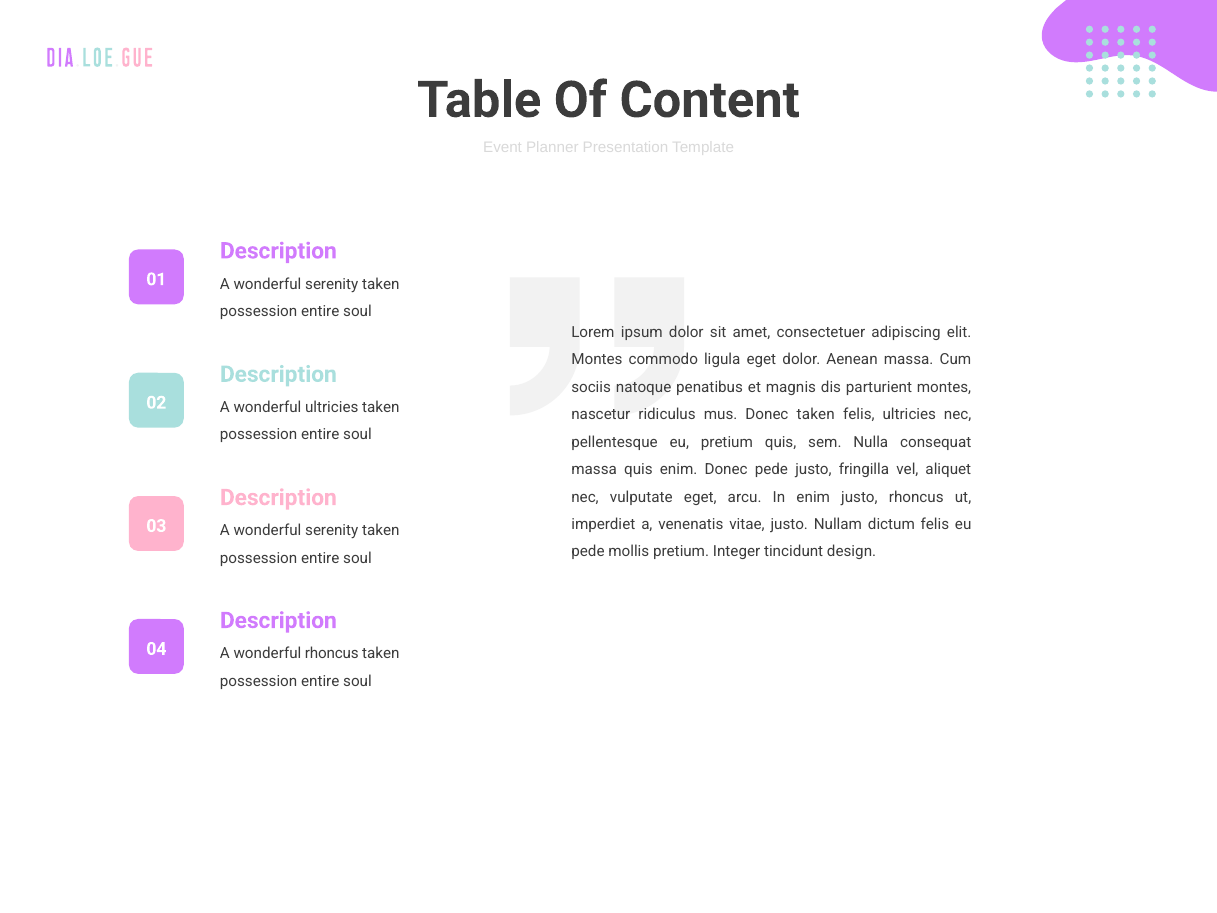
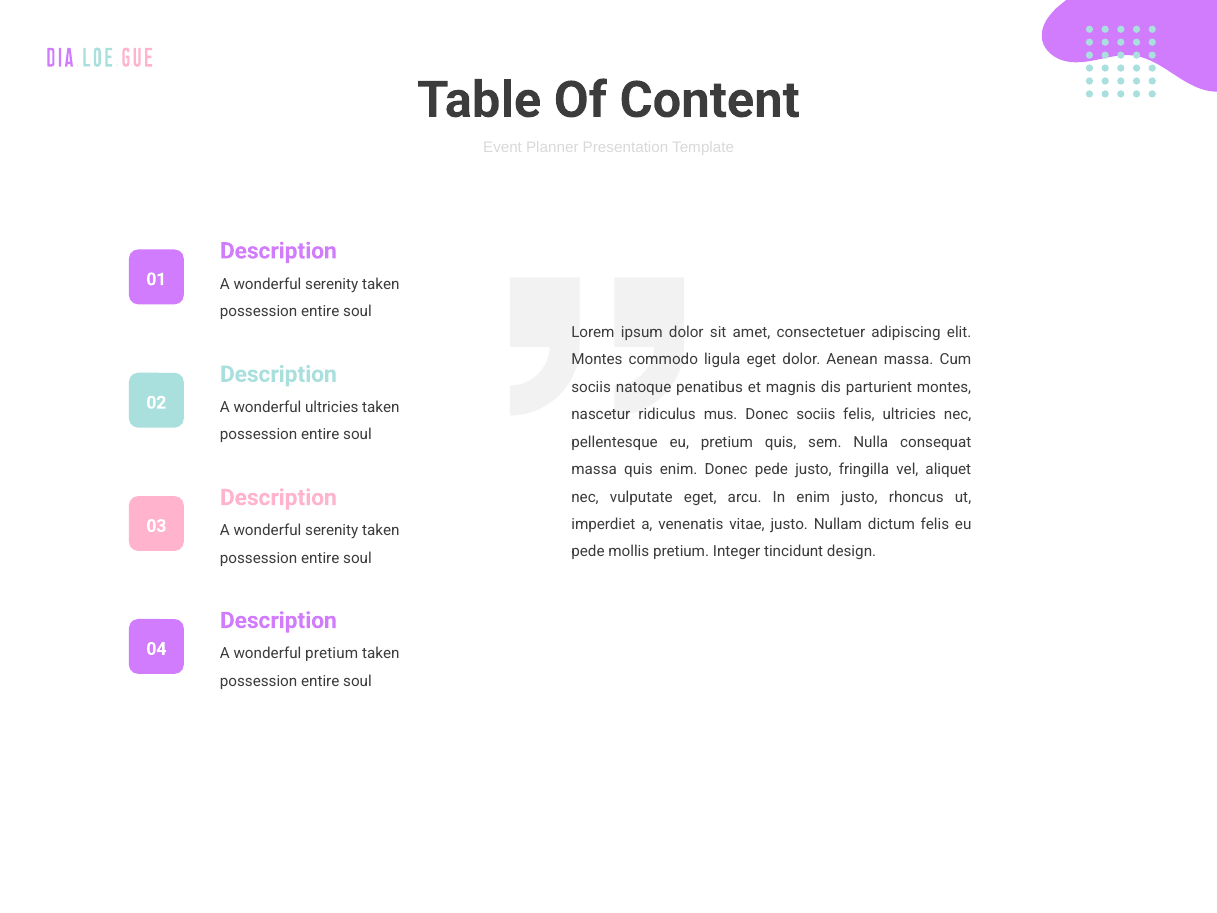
Donec taken: taken -> sociis
wonderful rhoncus: rhoncus -> pretium
